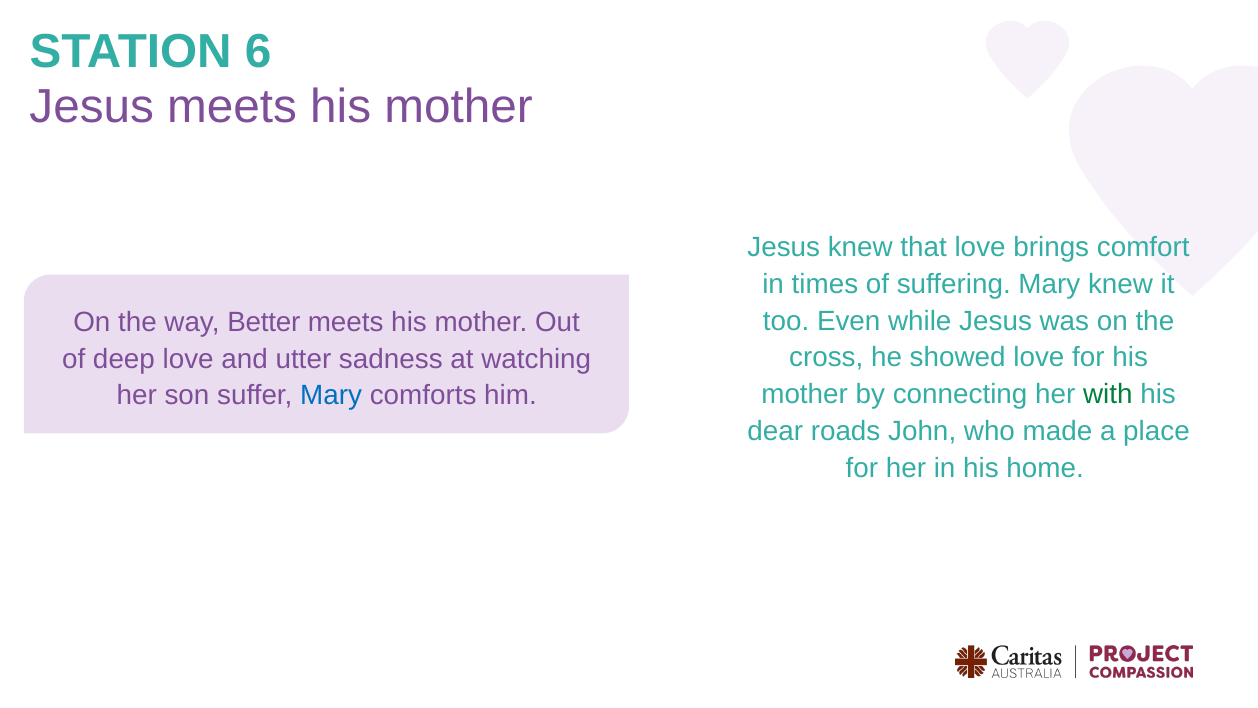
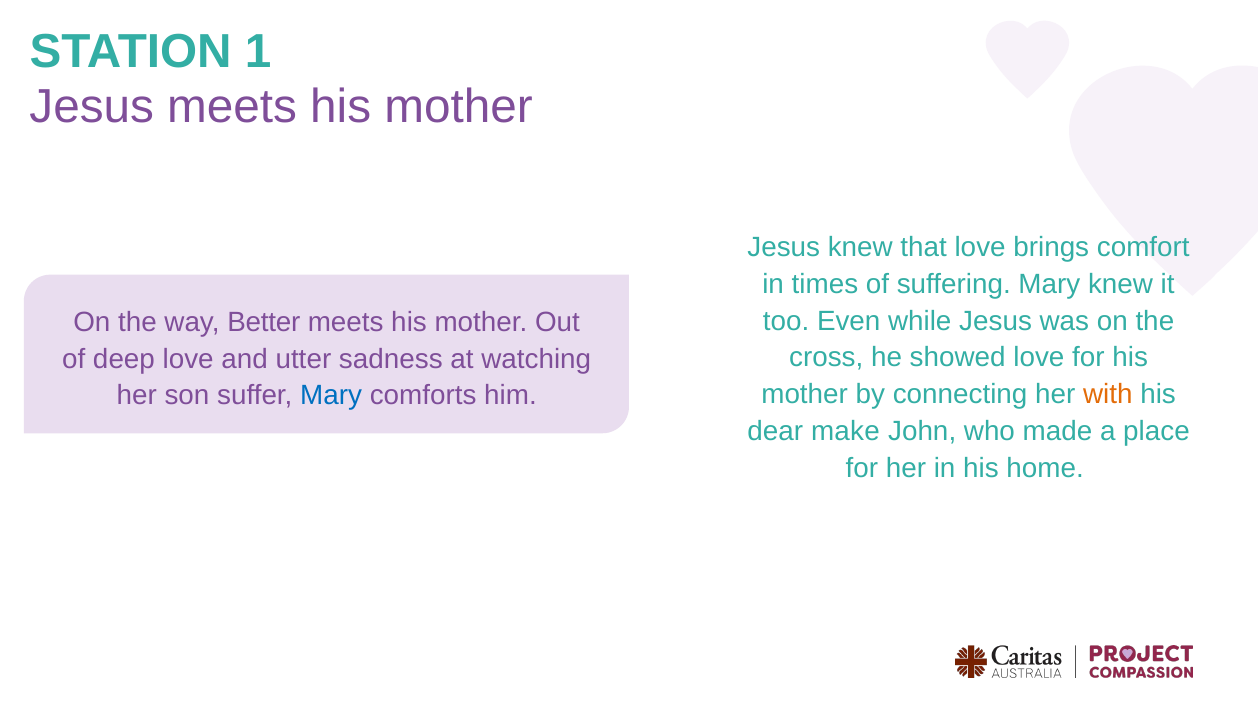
6: 6 -> 1
with colour: green -> orange
roads: roads -> make
